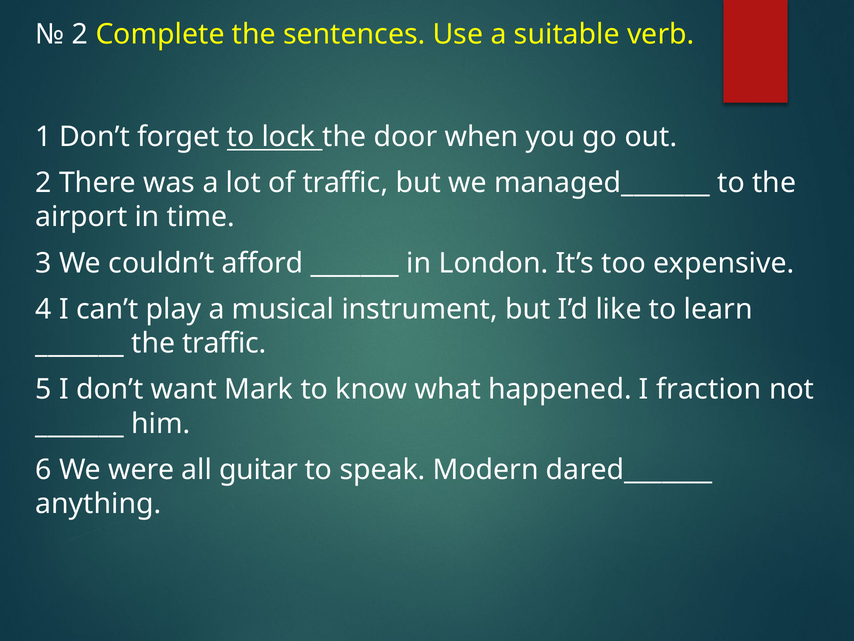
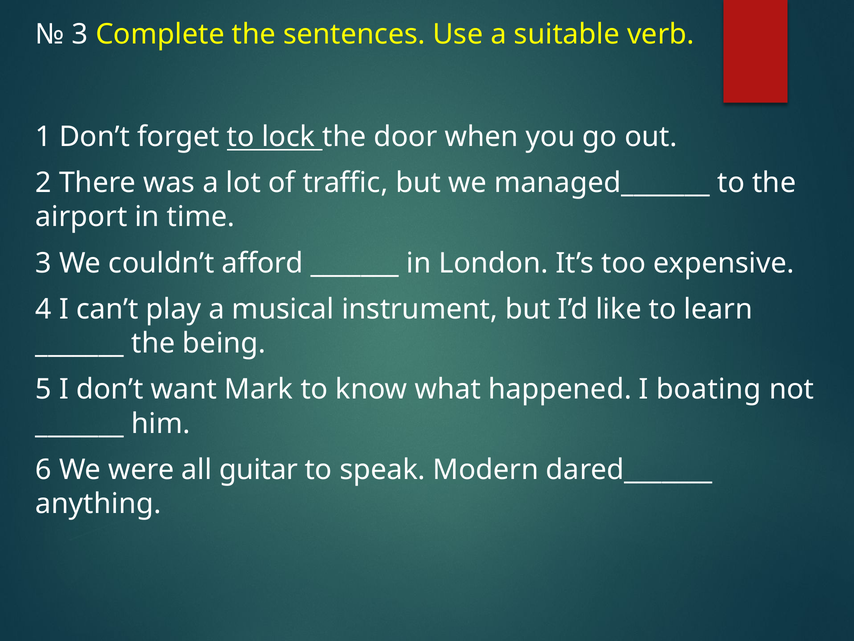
2 at (80, 34): 2 -> 3
the traffic: traffic -> being
fraction: fraction -> boating
